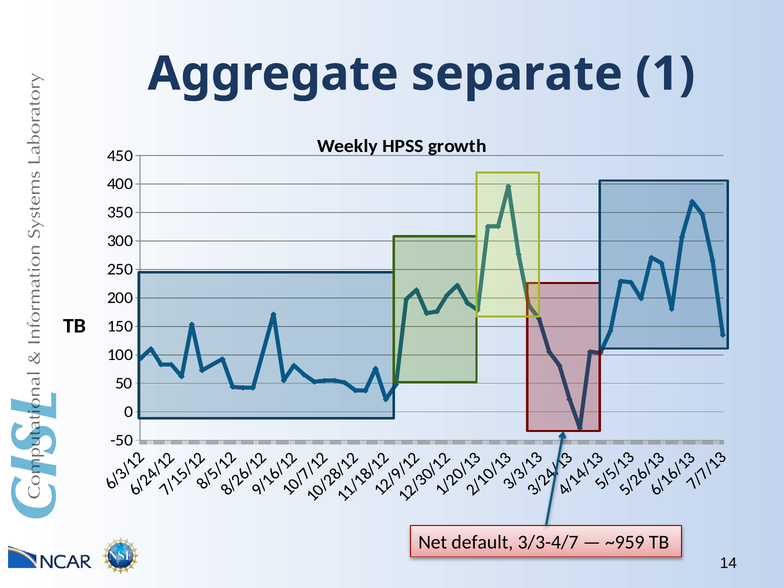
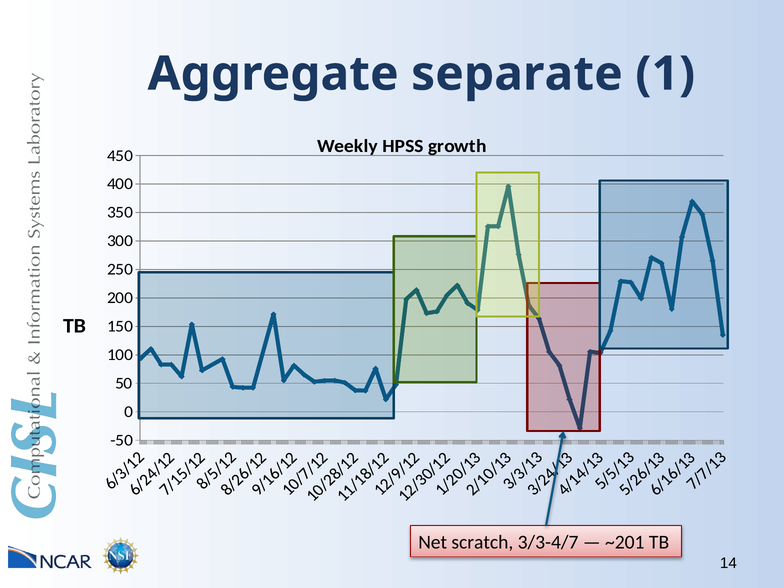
default: default -> scratch
~959: ~959 -> ~201
